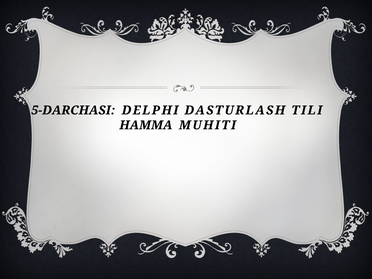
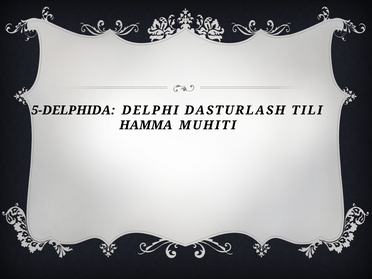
5-DARCHASI: 5-DARCHASI -> 5-DELPHIDA
